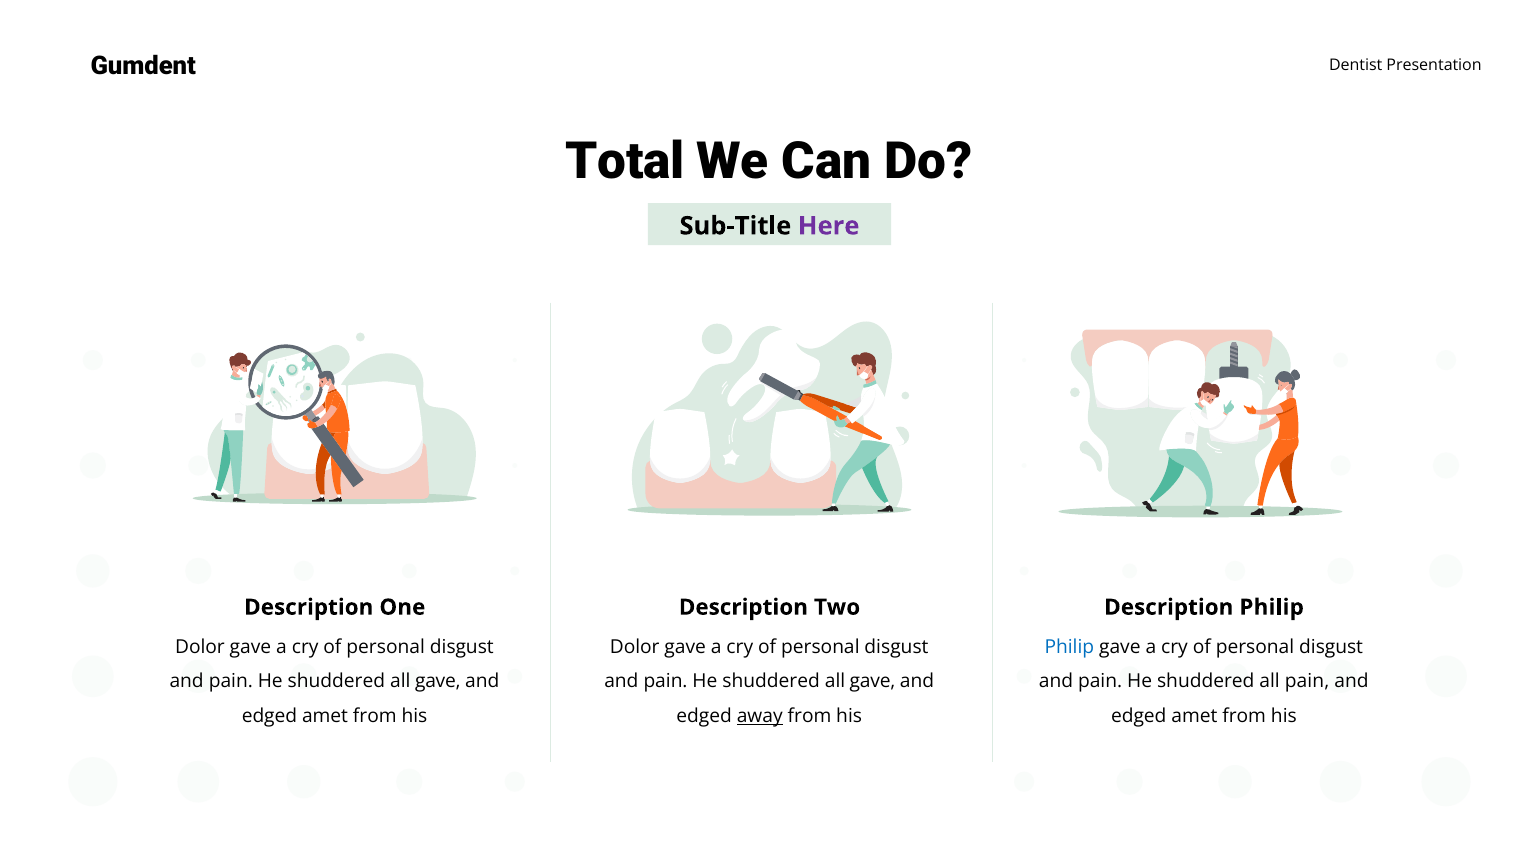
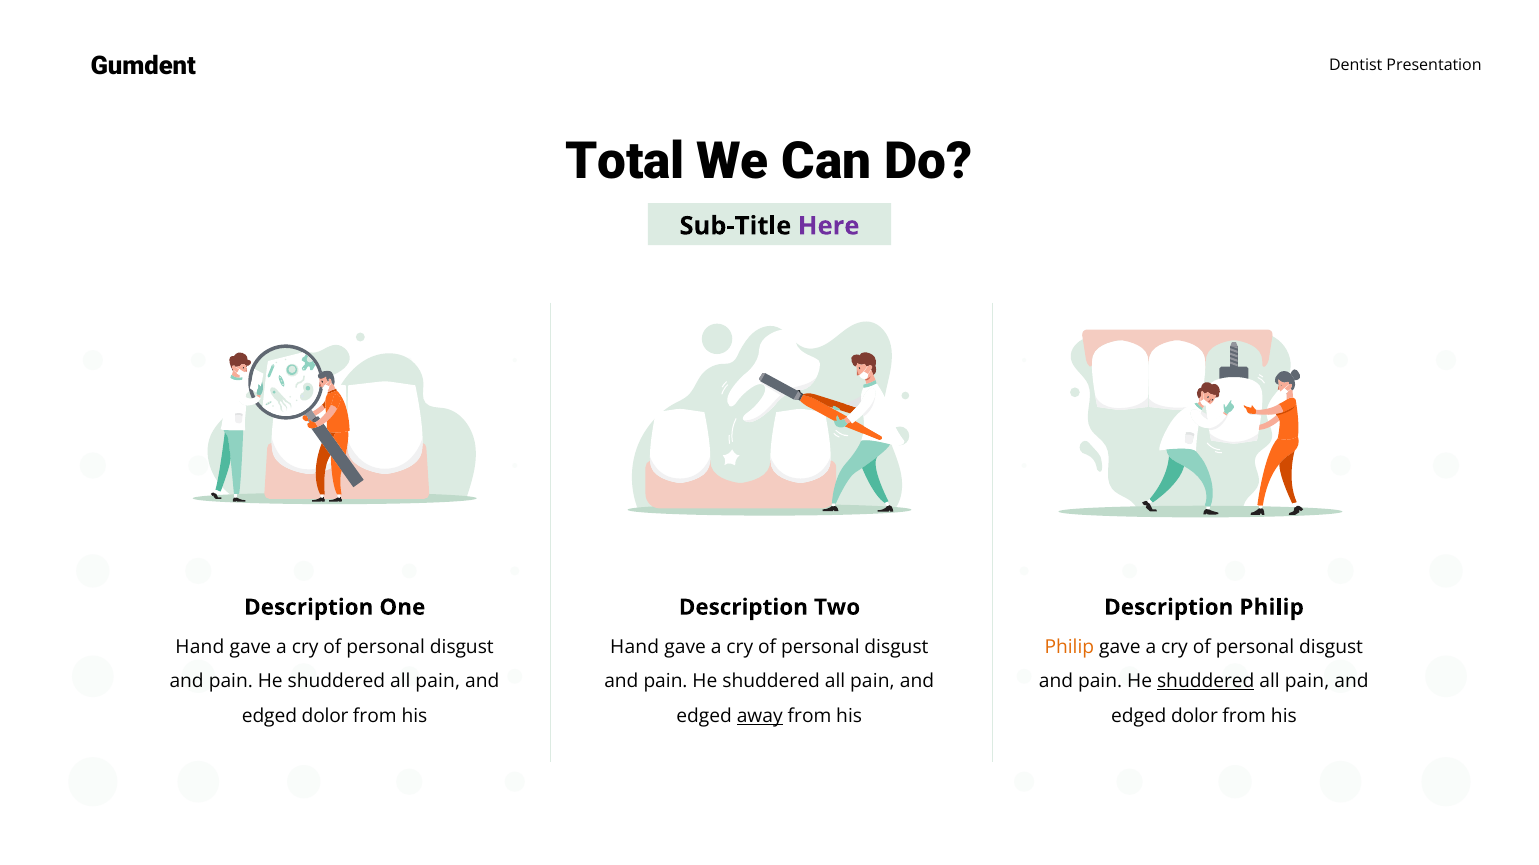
Dolor at (200, 647): Dolor -> Hand
Dolor at (635, 647): Dolor -> Hand
Philip at (1069, 647) colour: blue -> orange
gave at (438, 682): gave -> pain
gave at (873, 682): gave -> pain
shuddered at (1206, 682) underline: none -> present
amet at (325, 717): amet -> dolor
amet at (1194, 717): amet -> dolor
